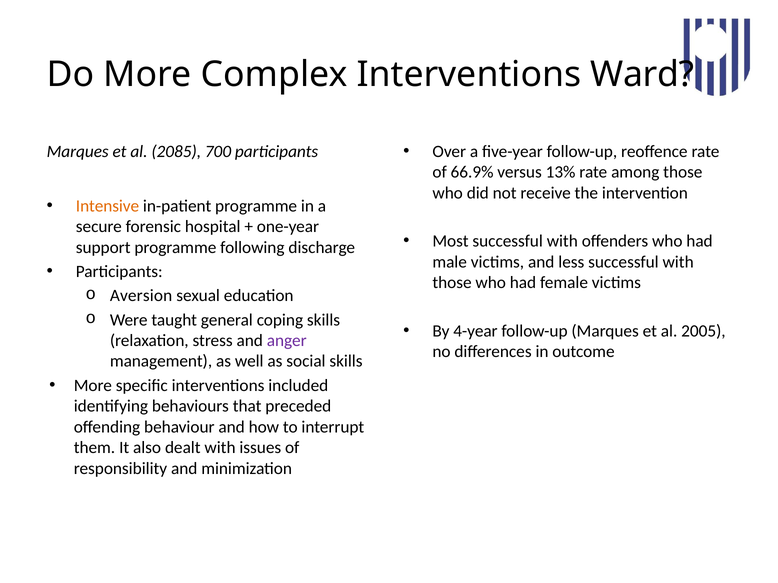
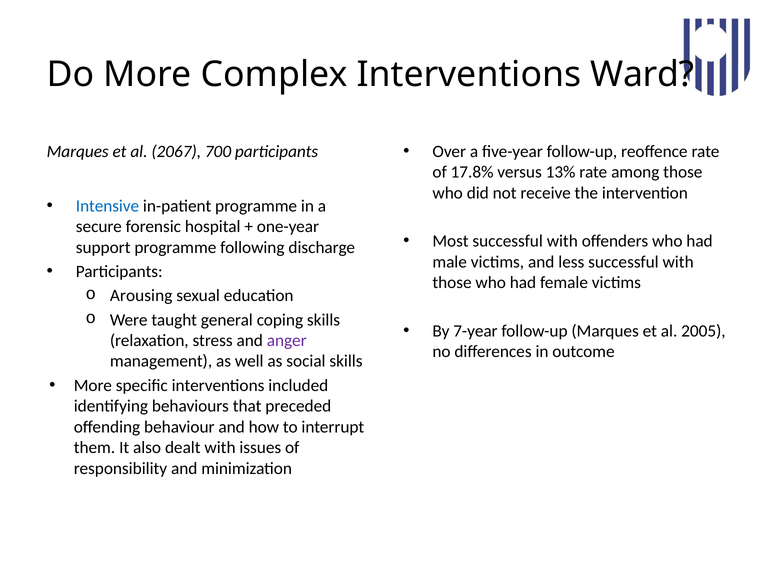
2085: 2085 -> 2067
66.9%: 66.9% -> 17.8%
Intensive colour: orange -> blue
Aversion: Aversion -> Arousing
4-year: 4-year -> 7-year
